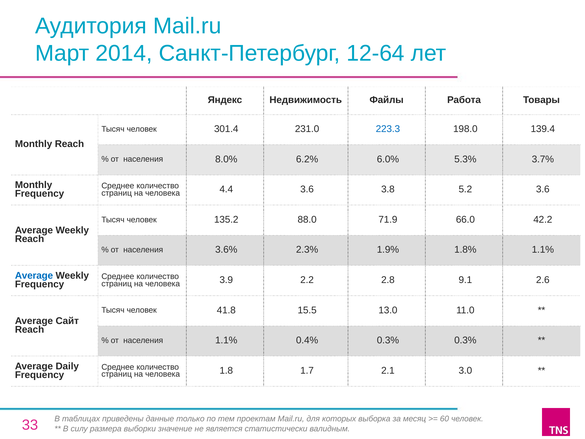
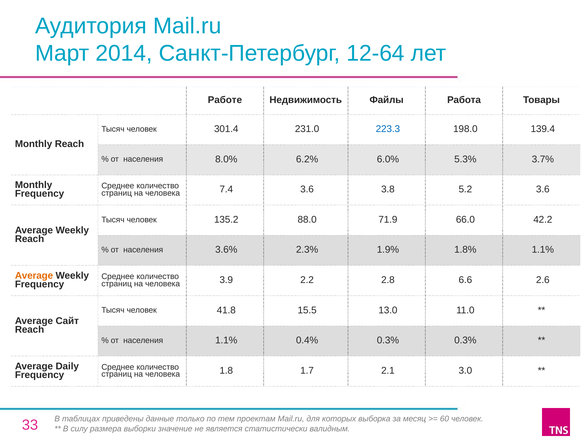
Яндекс: Яндекс -> Работе
4.4: 4.4 -> 7.4
Average at (34, 275) colour: blue -> orange
9.1: 9.1 -> 6.6
